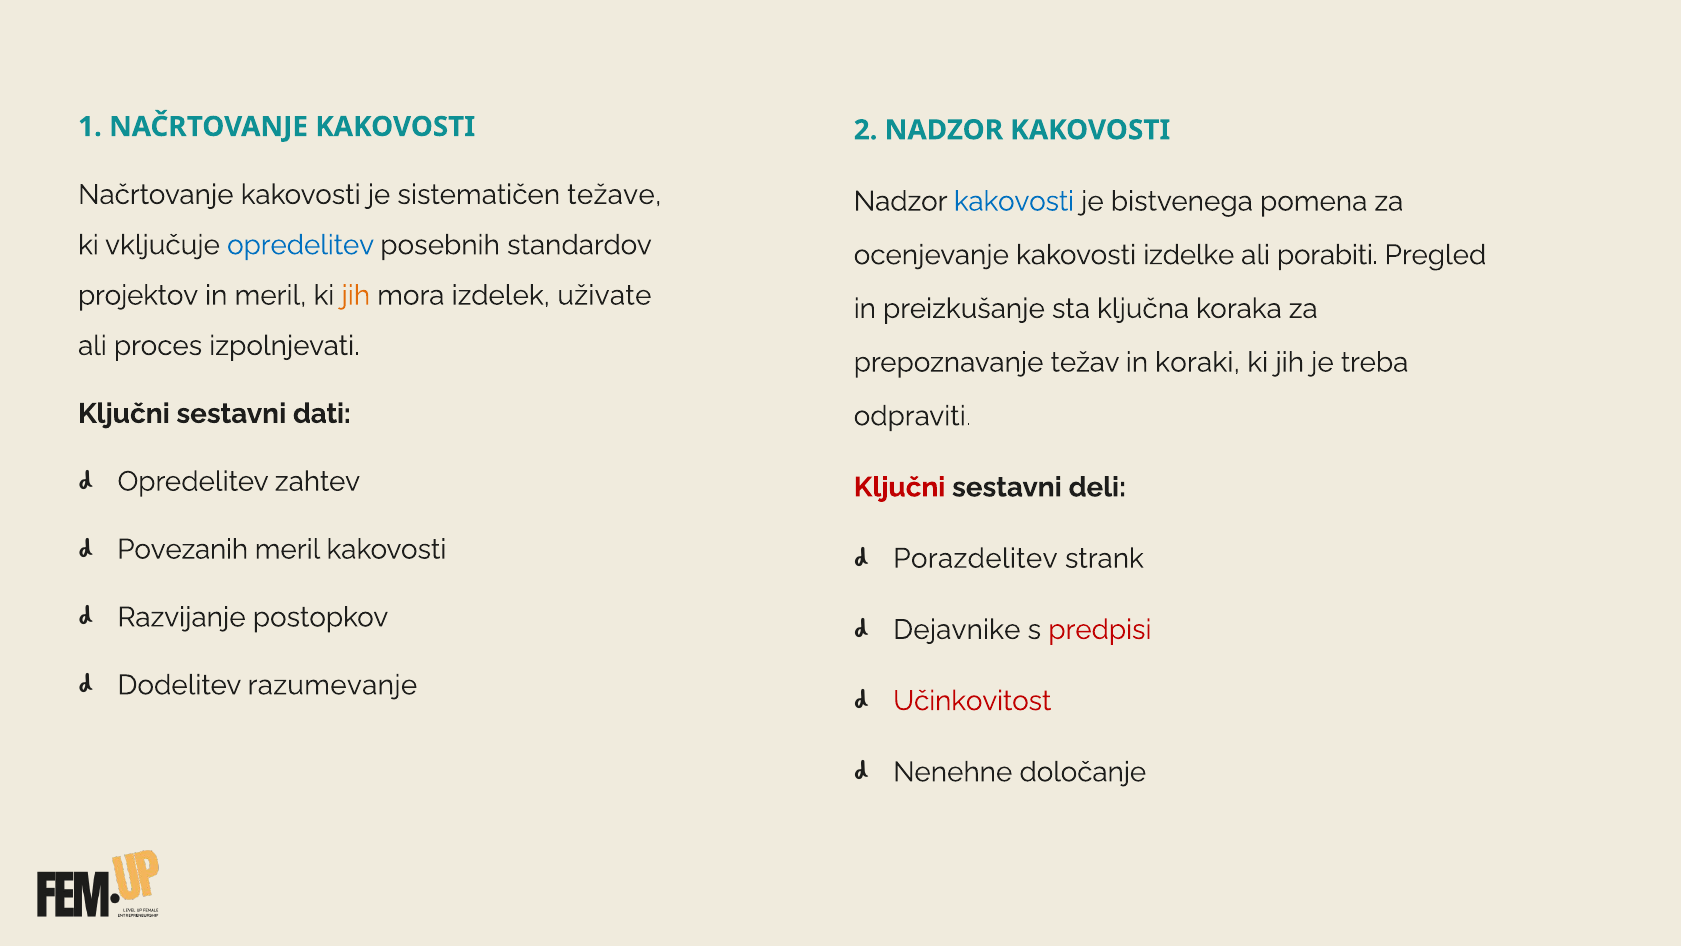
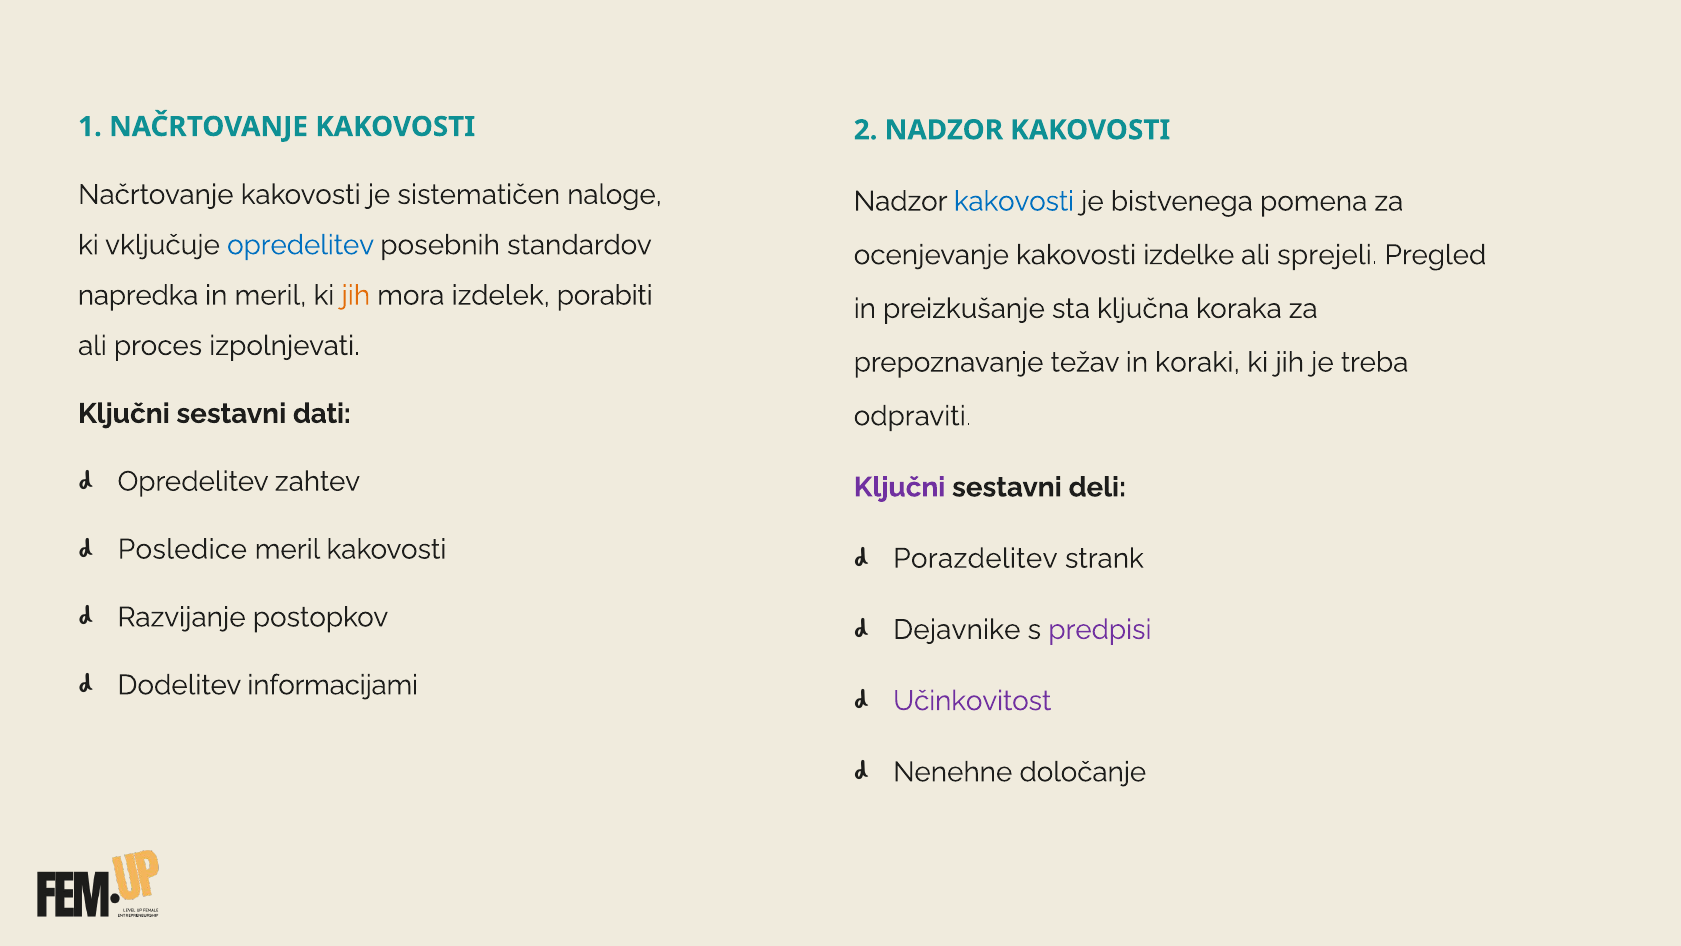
težave: težave -> naloge
porabiti: porabiti -> sprejeli
projektov: projektov -> napredka
uživate: uživate -> porabiti
Ključni at (900, 487) colour: red -> purple
Povezanih: Povezanih -> Posledice
predpisi colour: red -> purple
razumevanje: razumevanje -> informacijami
Učinkovitost colour: red -> purple
